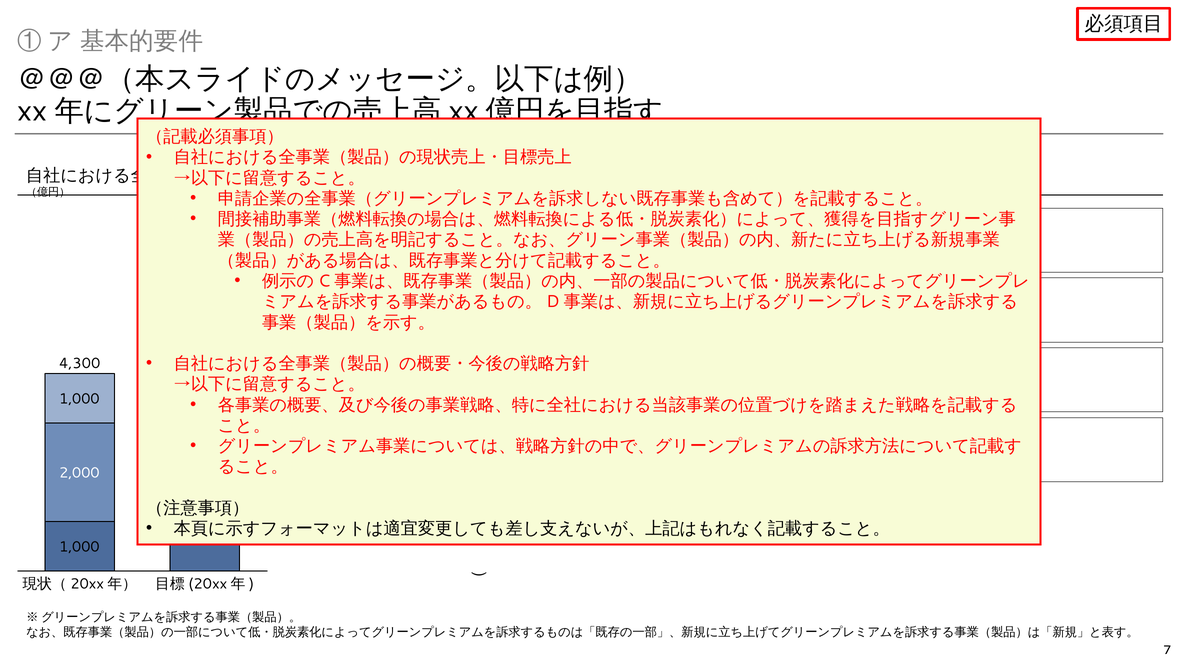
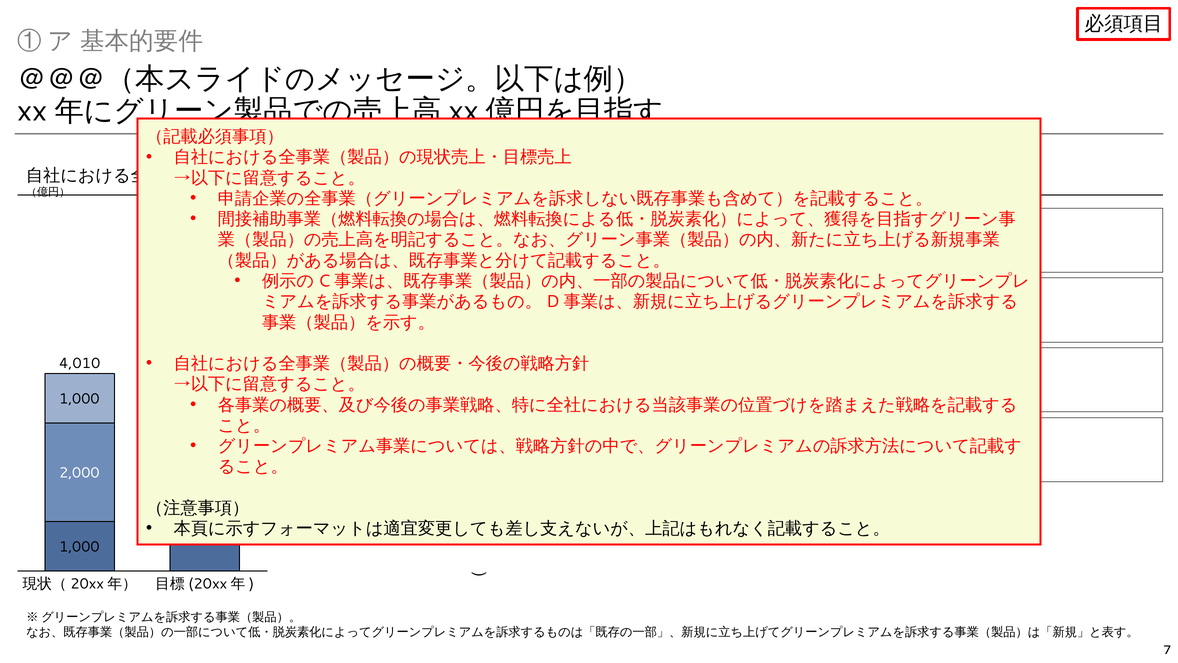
4,300: 4,300 -> 4,010
